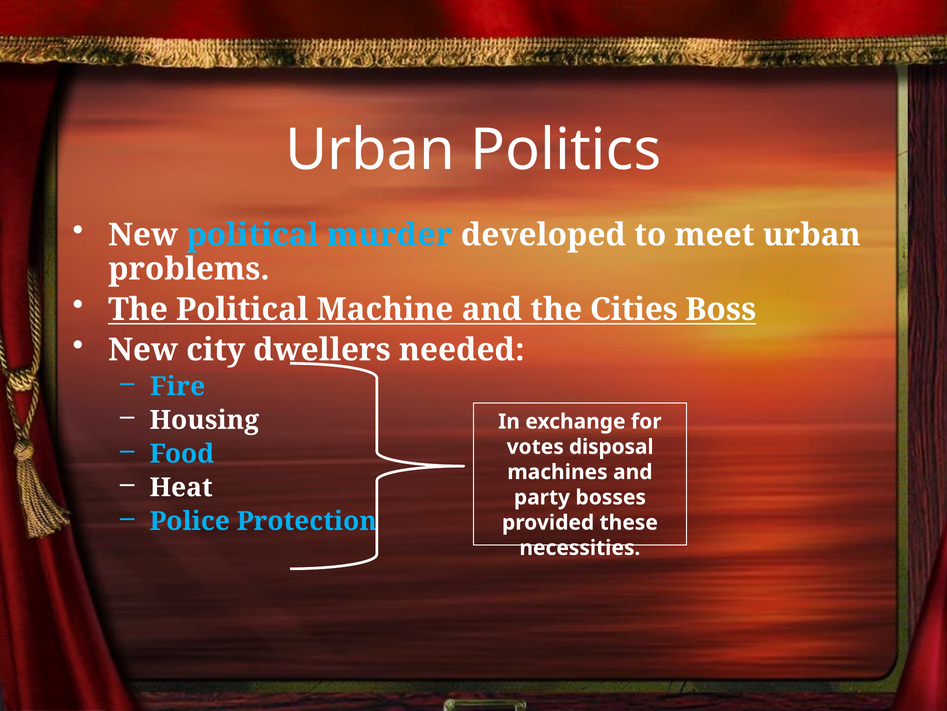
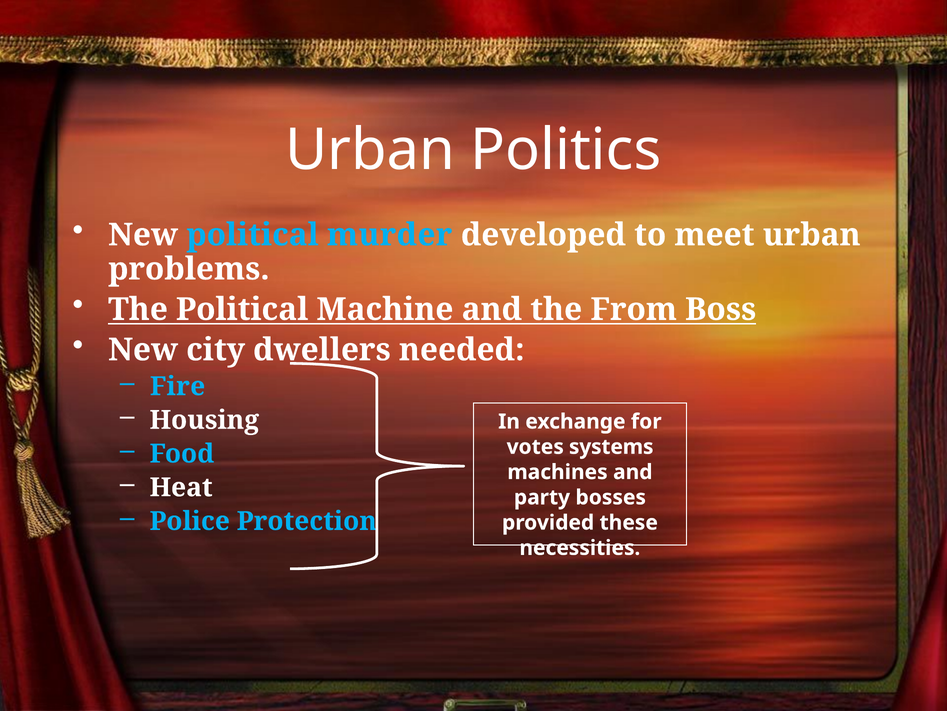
Cities: Cities -> From
disposal: disposal -> systems
